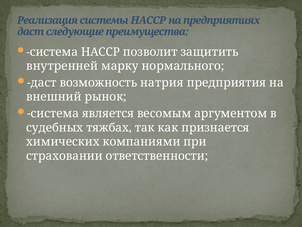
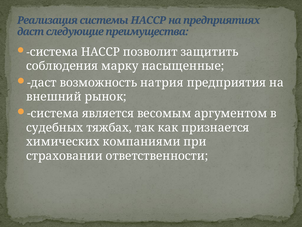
внутренней: внутренней -> соблюдения
нормального: нормального -> насыщенные
